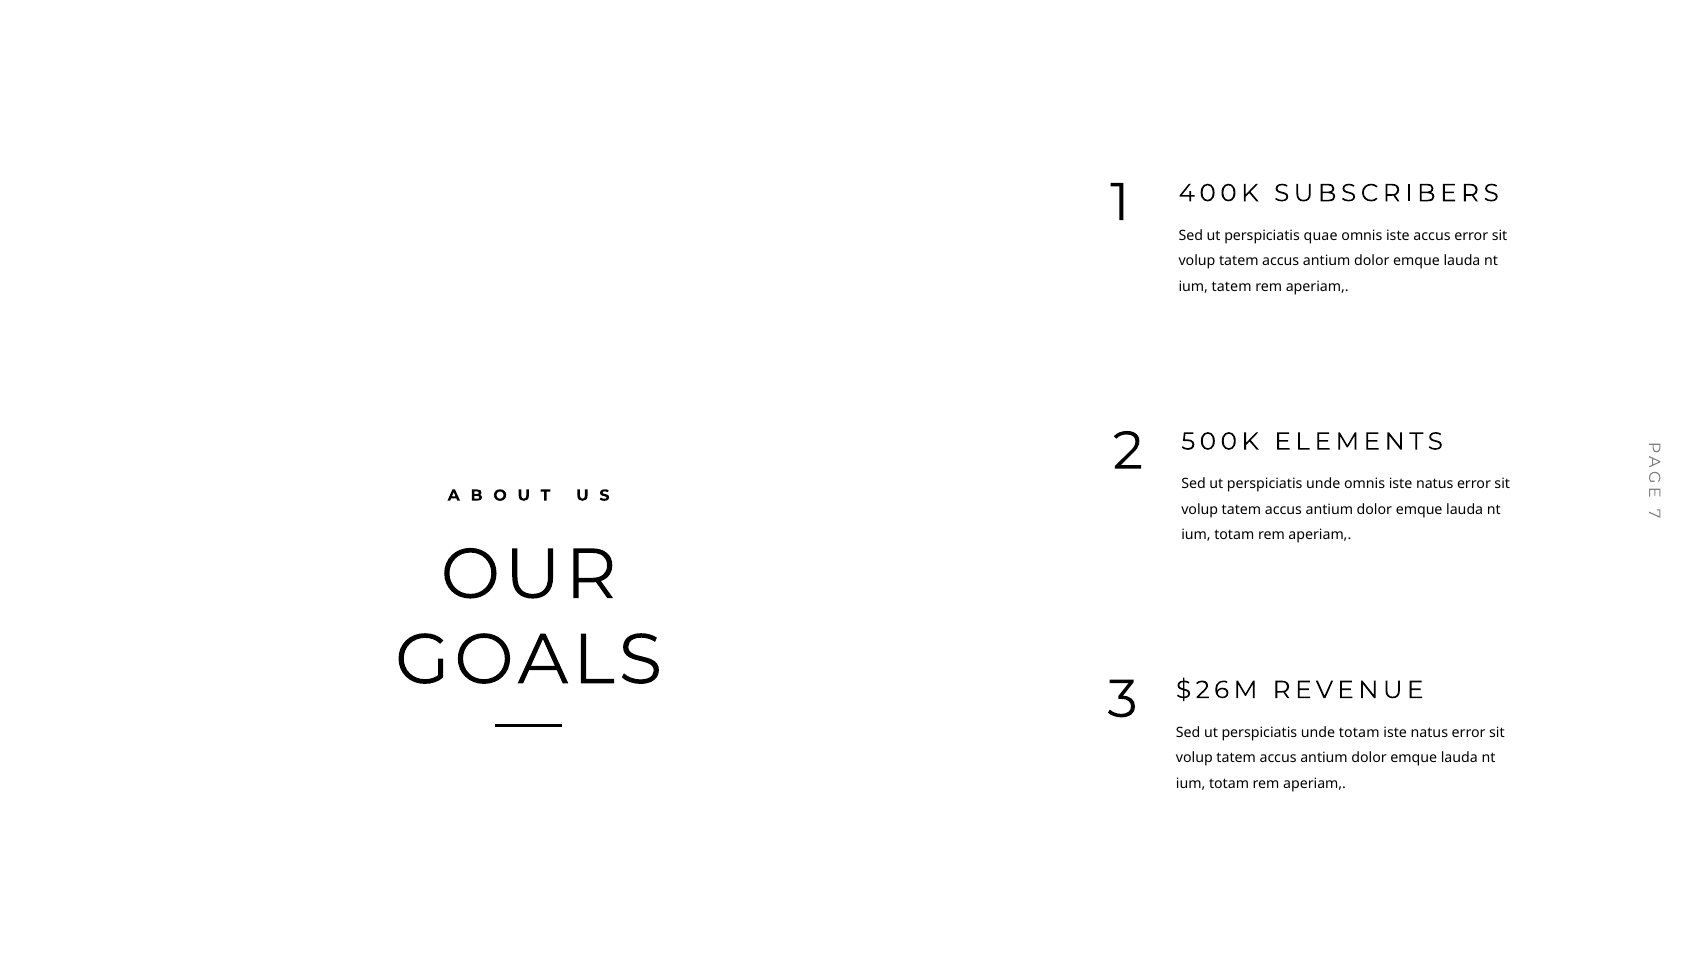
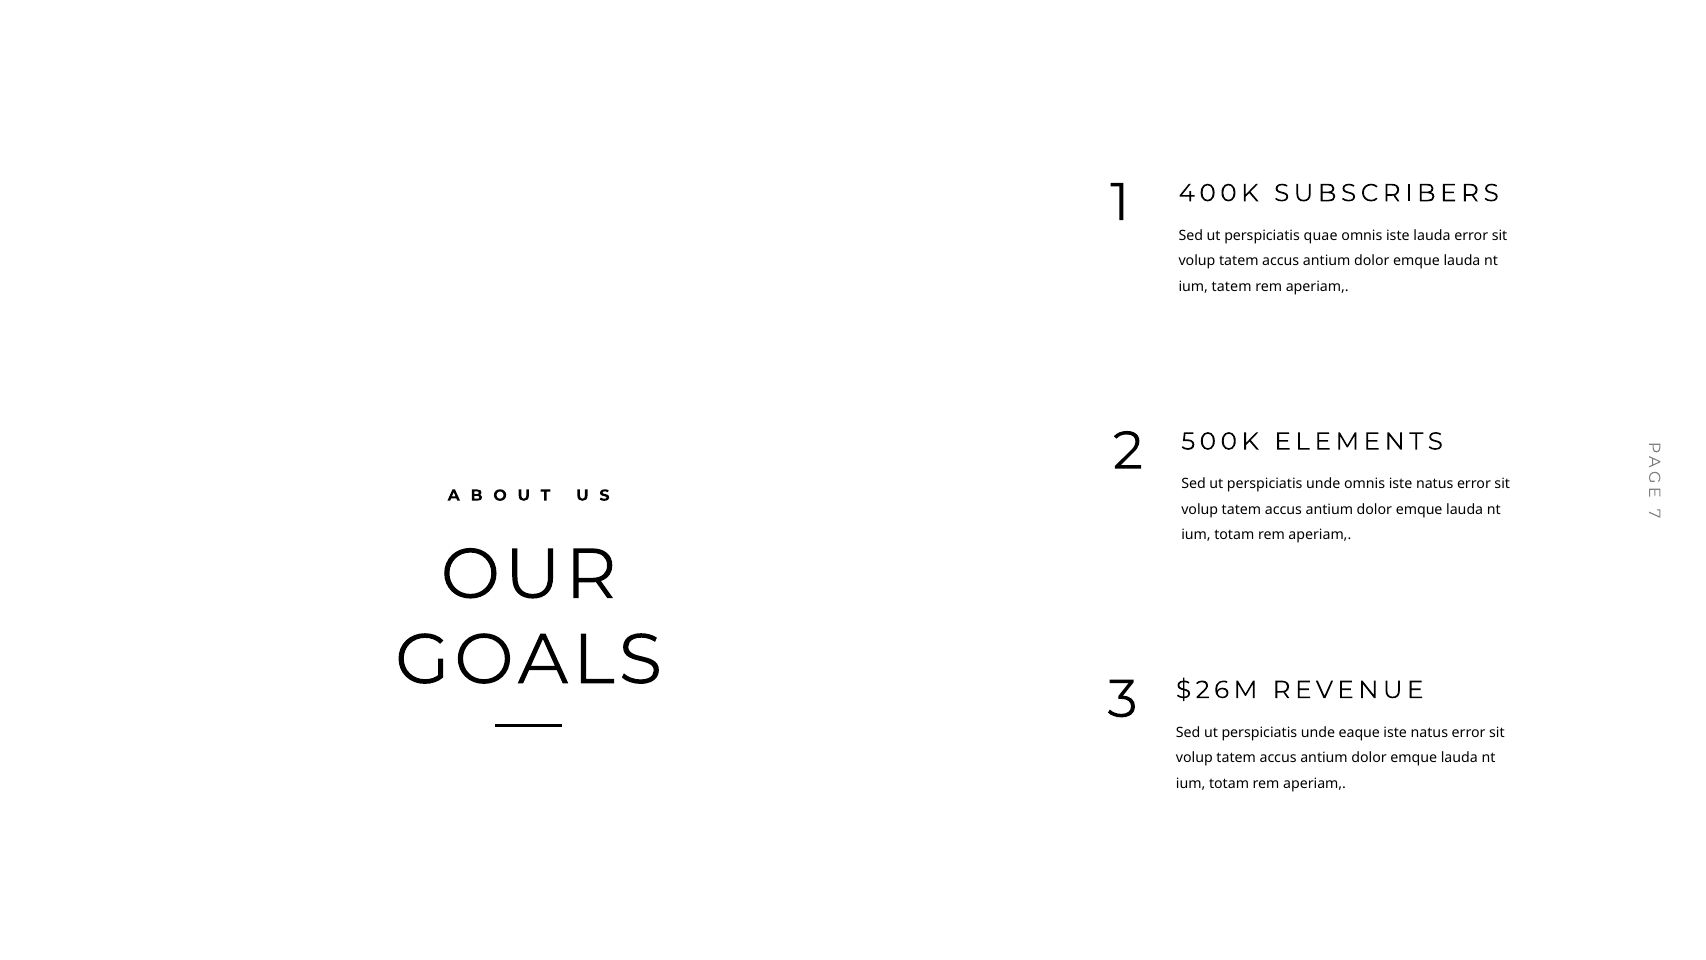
iste accus: accus -> lauda
unde totam: totam -> eaque
